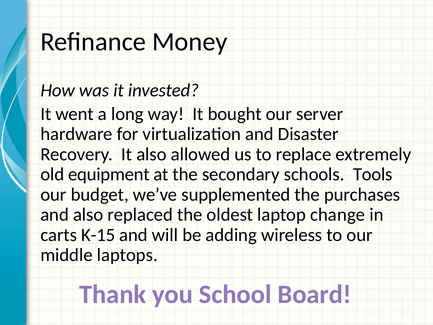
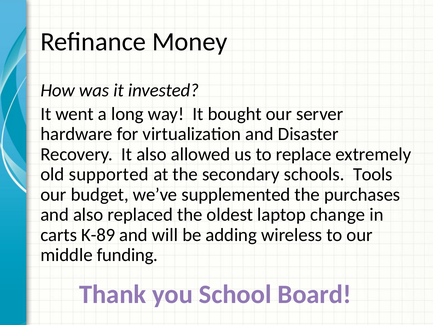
equipment: equipment -> supported
K-15: K-15 -> K-89
laptops: laptops -> funding
